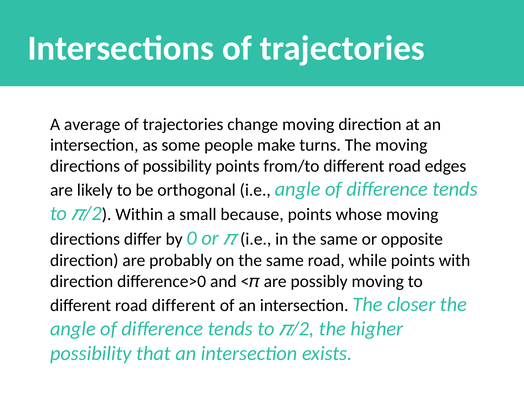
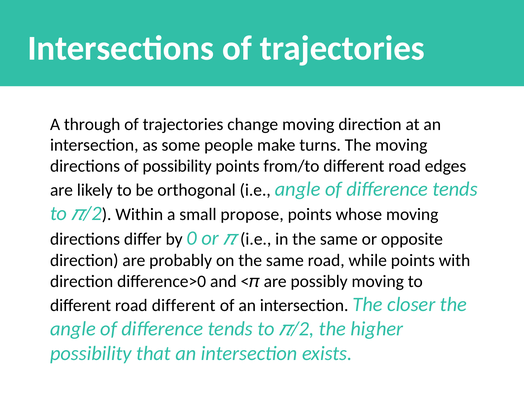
average: average -> through
because: because -> propose
